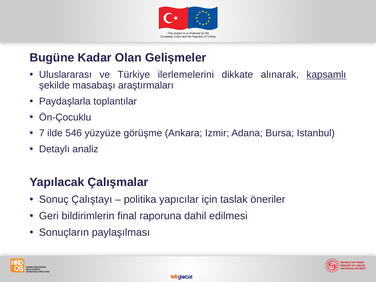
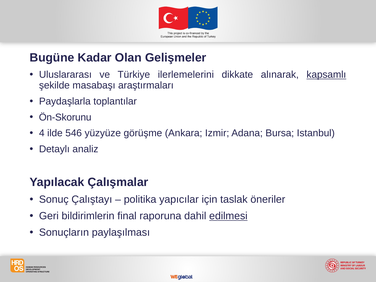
Ön-Çocuklu: Ön-Çocuklu -> Ön-Skorunu
7: 7 -> 4
edilmesi underline: none -> present
